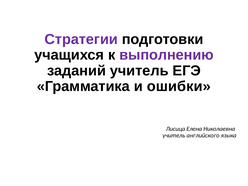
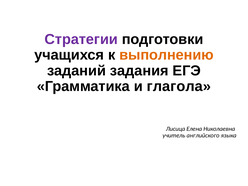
выполнению colour: purple -> orange
заданий учитель: учитель -> задания
ошибки: ошибки -> глагола
